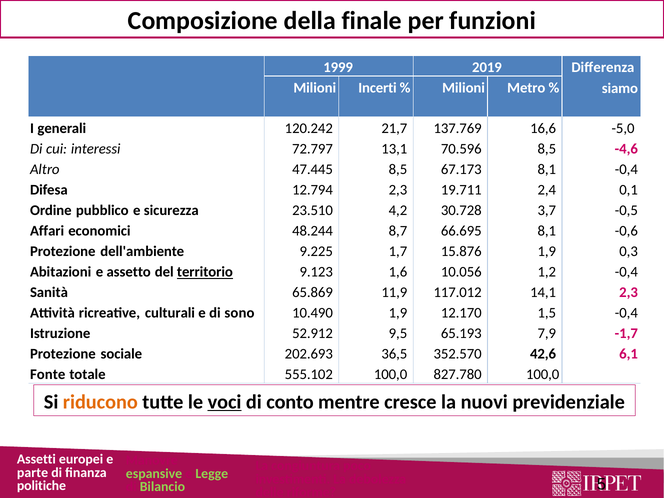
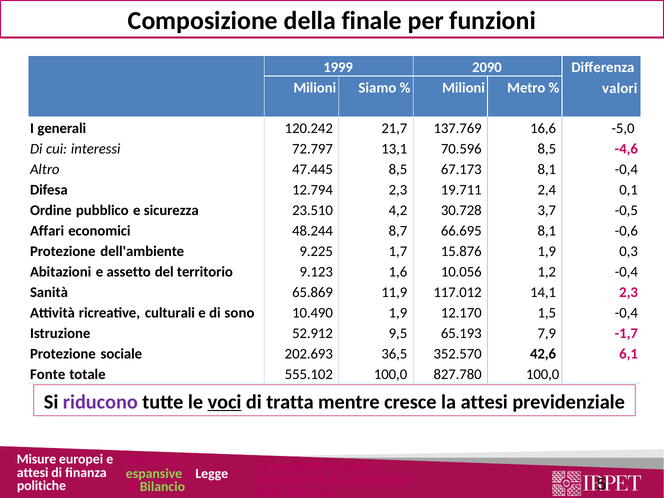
2019: 2019 -> 2090
Incerti: Incerti -> Siamo
siamo: siamo -> valori
territorio underline: present -> none
riducono colour: orange -> purple
conto: conto -> tratta
la nuovi: nuovi -> attesi
Assetti: Assetti -> Misure
parte at (33, 473): parte -> attesi
Legge colour: light green -> white
